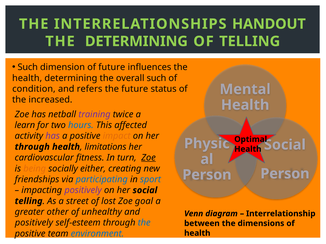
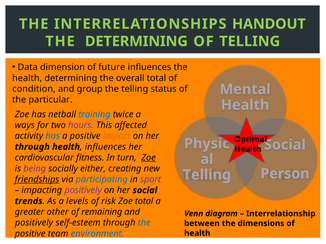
Such at (28, 67): Such -> Data
overall such: such -> total
refers: refers -> group
the future: future -> telling
increased: increased -> particular
training colour: purple -> blue
learn: learn -> ways
hours colour: blue -> purple
has at (53, 136) colour: purple -> blue
limitations at (105, 147): limitations -> influences
being colour: orange -> purple
Person at (207, 175): Person -> Telling
friendships underline: none -> present
sport colour: blue -> purple
telling at (29, 201): telling -> trends
street: street -> levels
lost: lost -> risk
Zoe goal: goal -> total
unhealthy: unhealthy -> remaining
